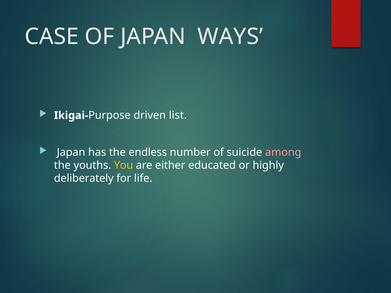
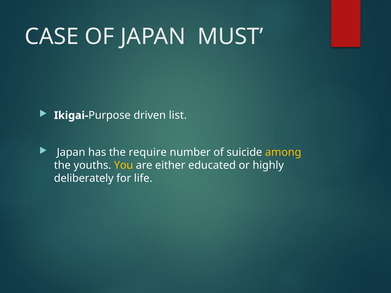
WAYS: WAYS -> MUST
endless: endless -> require
among colour: pink -> yellow
